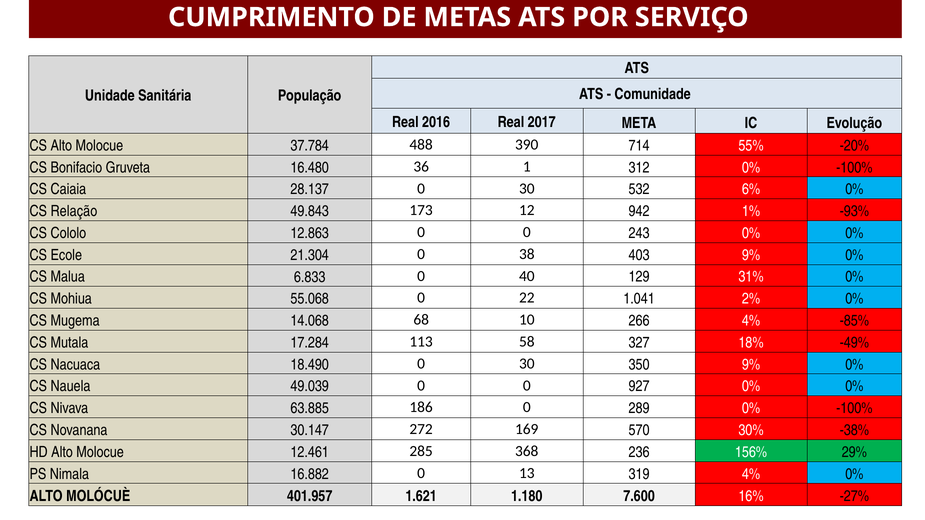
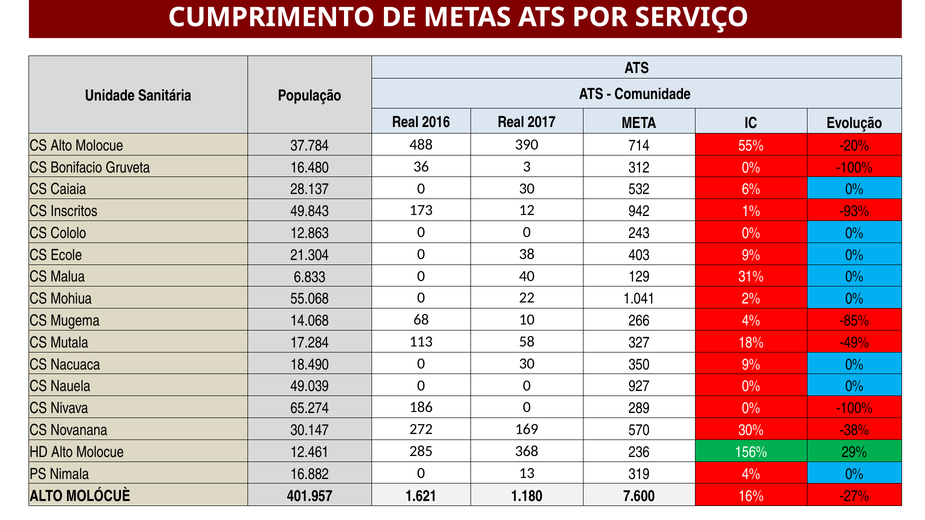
1: 1 -> 3
Relação: Relação -> Inscritos
63.885: 63.885 -> 65.274
